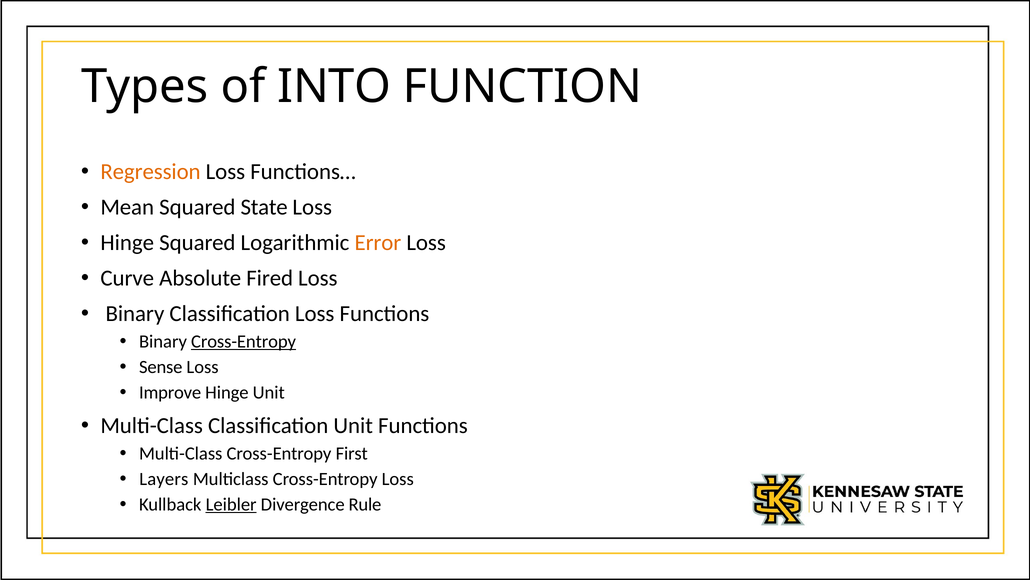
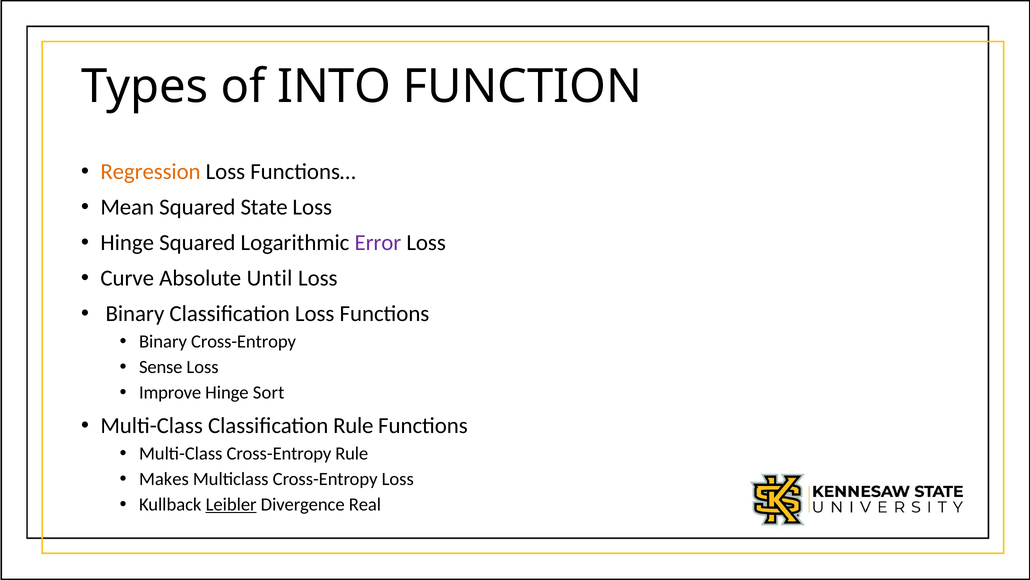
Error colour: orange -> purple
Fired: Fired -> Until
Cross-Entropy at (244, 341) underline: present -> none
Hinge Unit: Unit -> Sort
Classification Unit: Unit -> Rule
Cross-Entropy First: First -> Rule
Layers: Layers -> Makes
Rule: Rule -> Real
